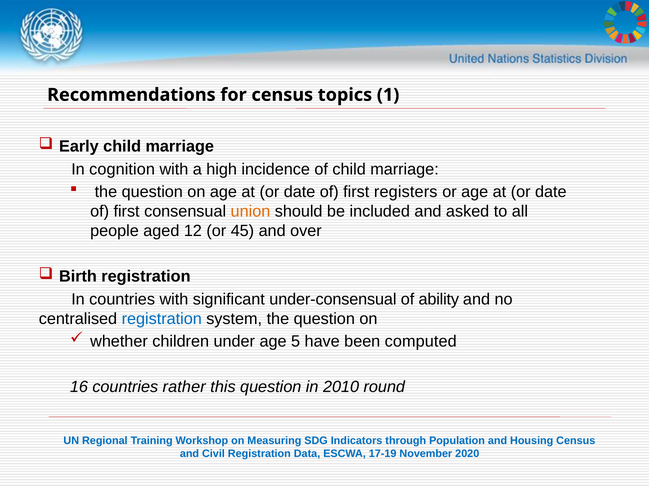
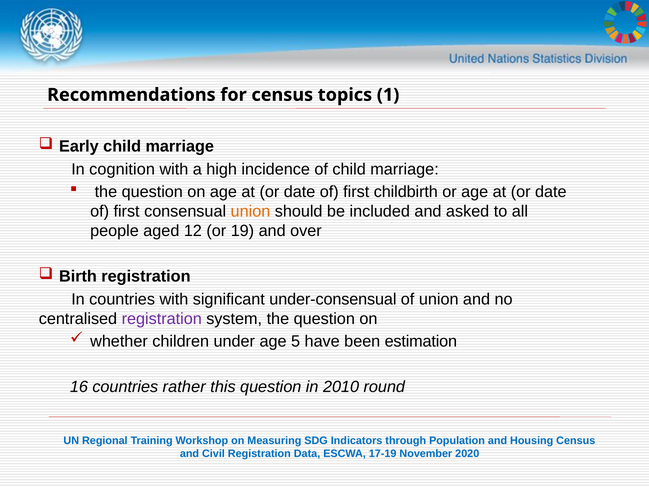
registers: registers -> childbirth
45: 45 -> 19
of ability: ability -> union
registration at (162, 319) colour: blue -> purple
computed: computed -> estimation
